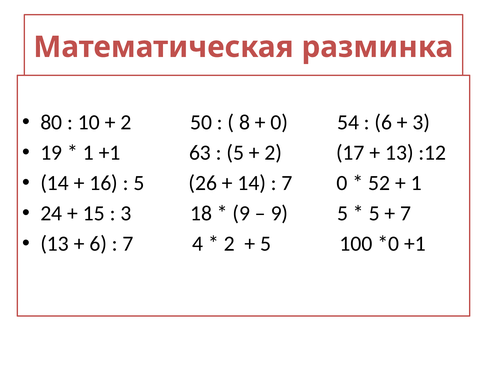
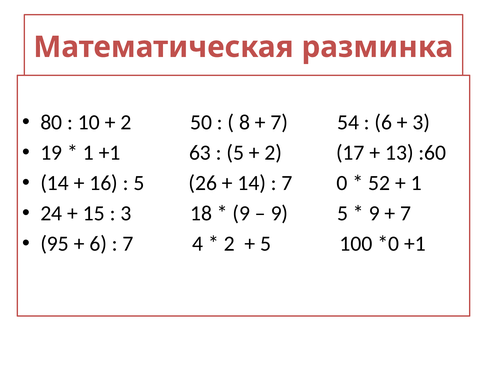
0 at (279, 123): 0 -> 7
:12: :12 -> :60
5 at (374, 214): 5 -> 9
13 at (55, 244): 13 -> 95
